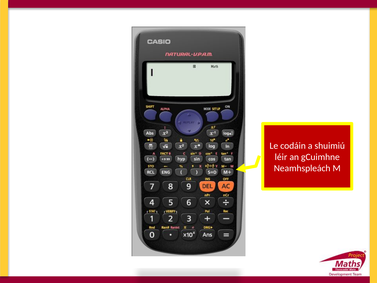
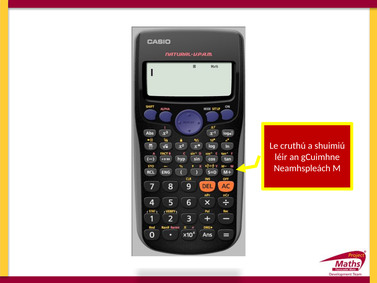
codáin: codáin -> cruthú
